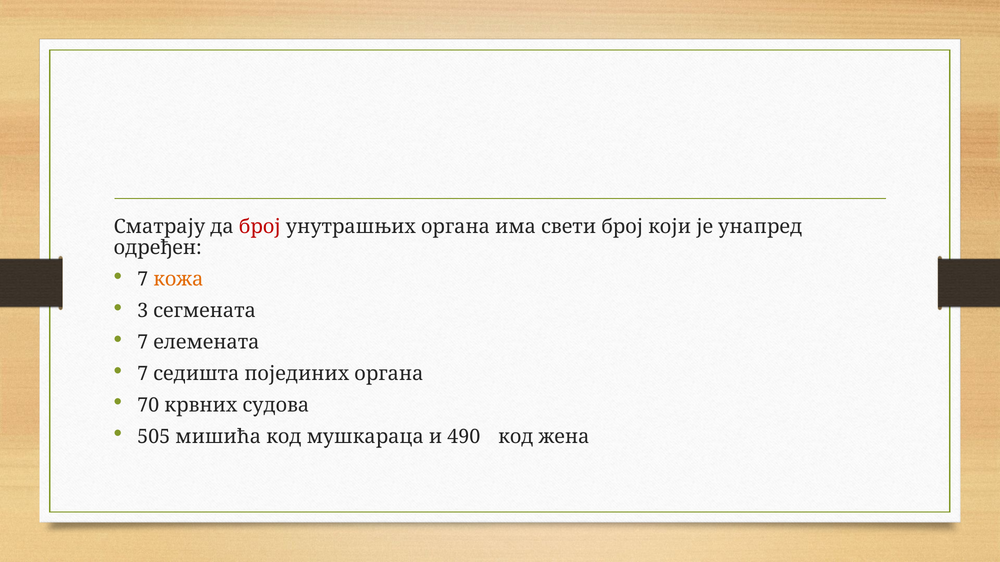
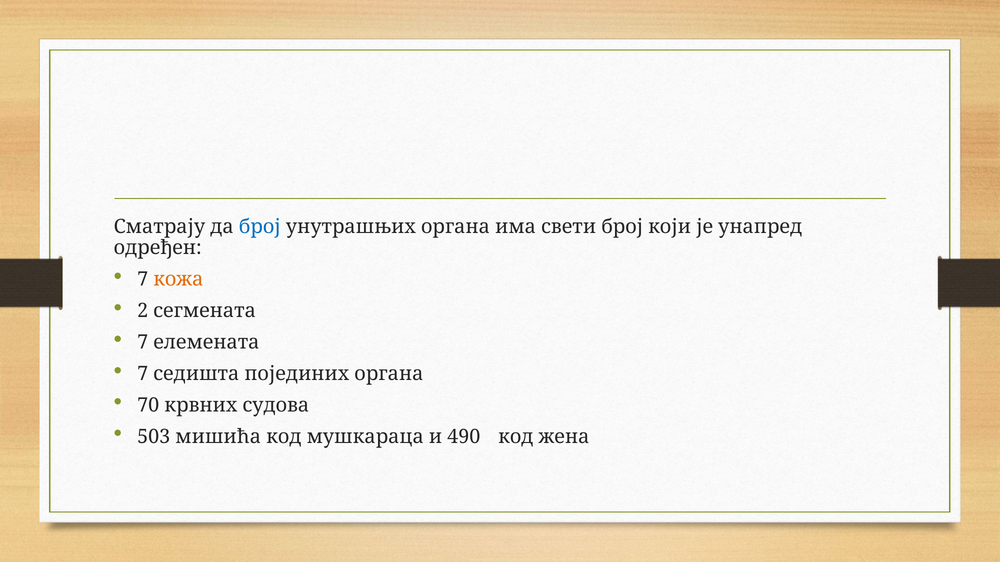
број at (260, 227) colour: red -> blue
3: 3 -> 2
505: 505 -> 503
